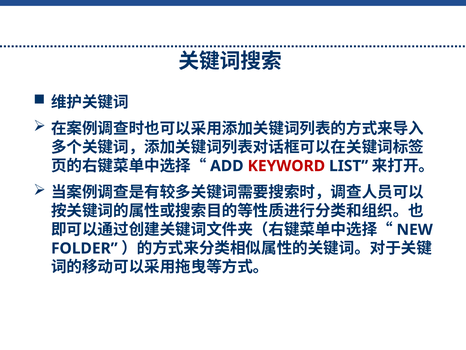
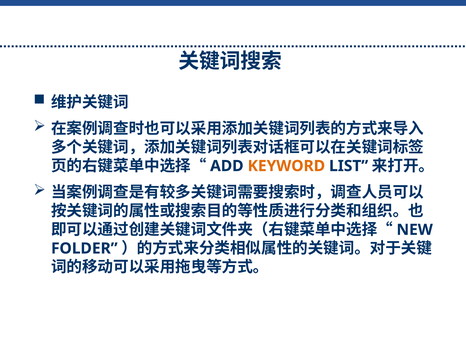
KEYWORD colour: red -> orange
